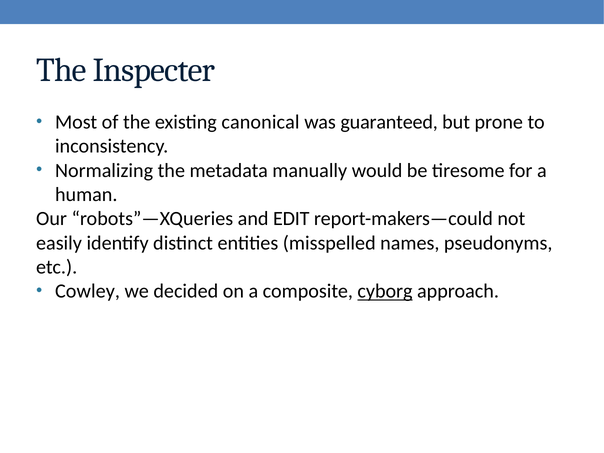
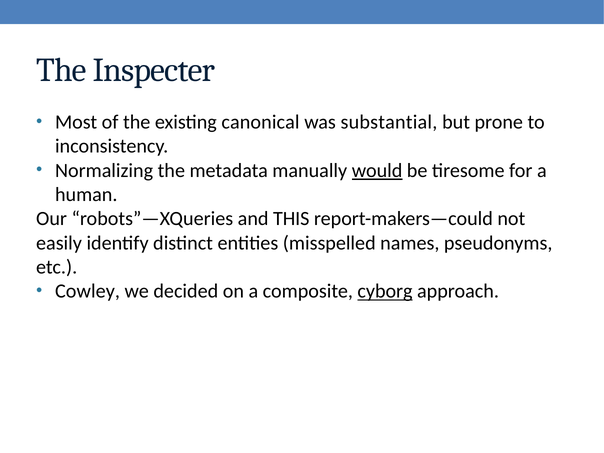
guaranteed: guaranteed -> substantial
would underline: none -> present
EDIT: EDIT -> THIS
